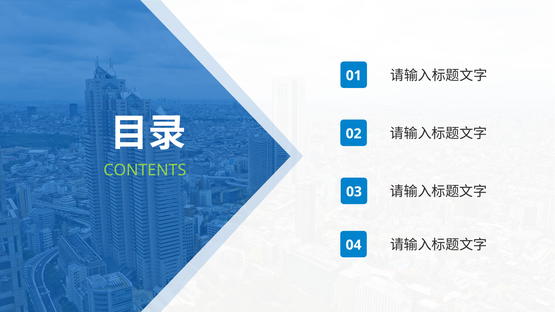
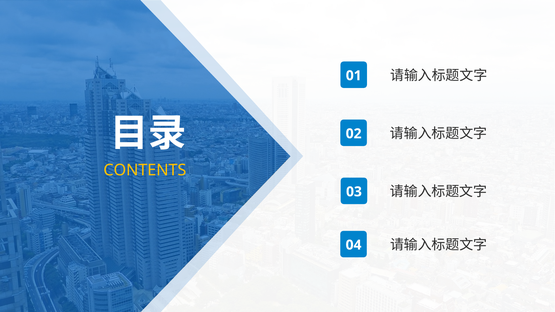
CONTENTS colour: light green -> yellow
